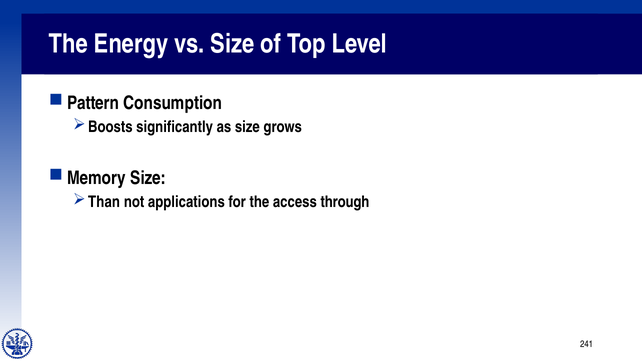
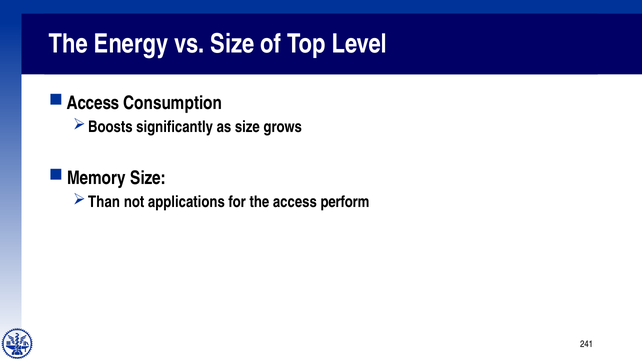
Pattern at (93, 103): Pattern -> Access
through: through -> perform
